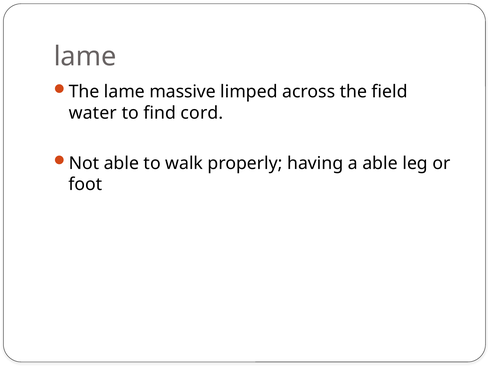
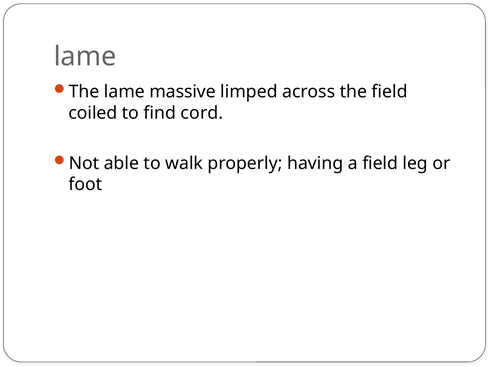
water: water -> coiled
a able: able -> field
